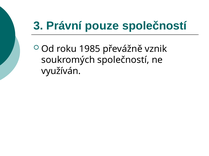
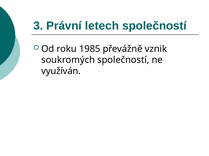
pouze: pouze -> letech
